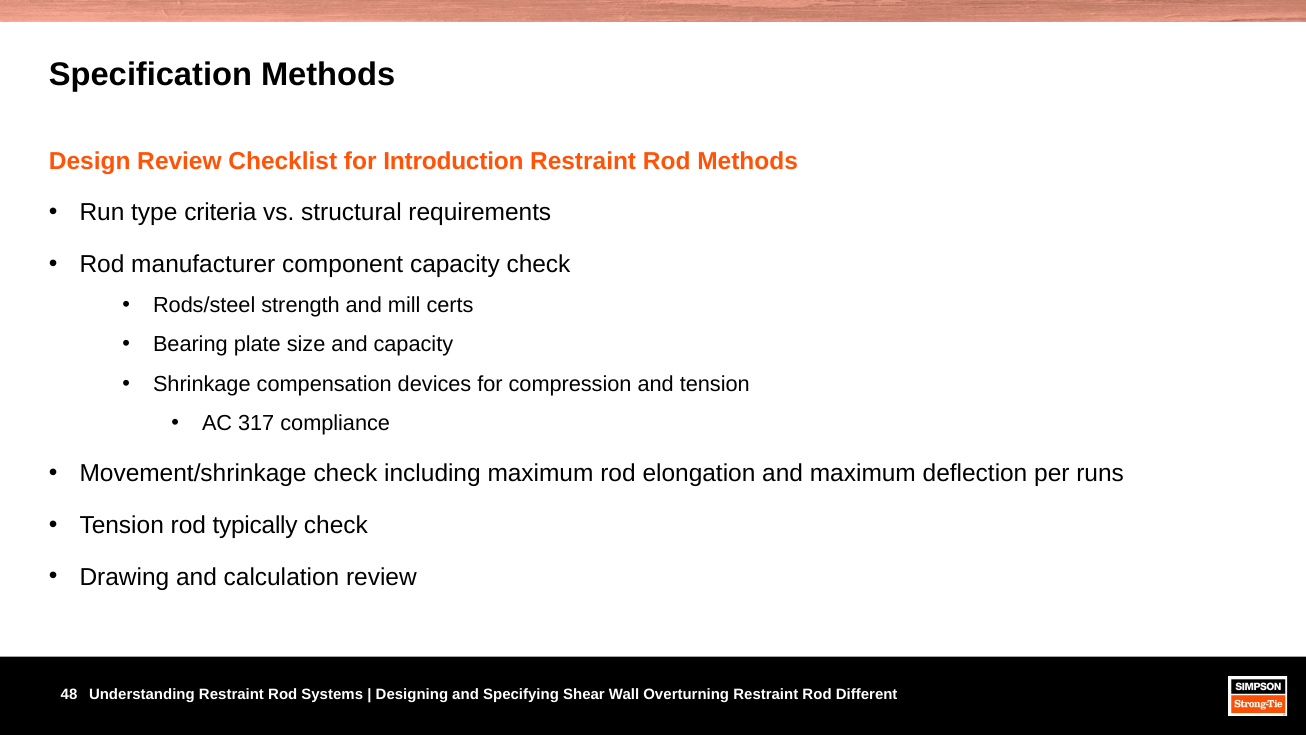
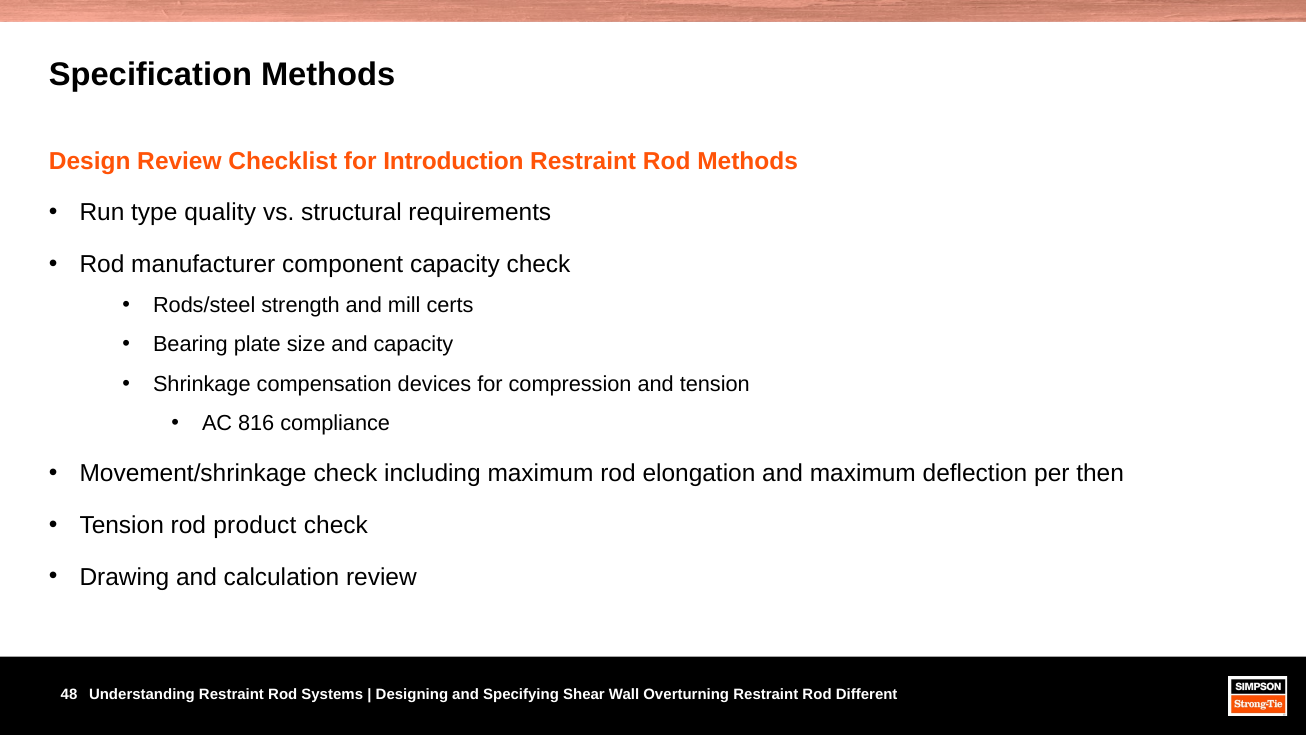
criteria: criteria -> quality
317: 317 -> 816
runs: runs -> then
typically: typically -> product
